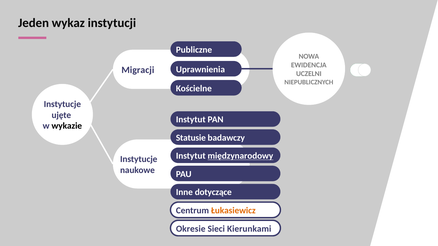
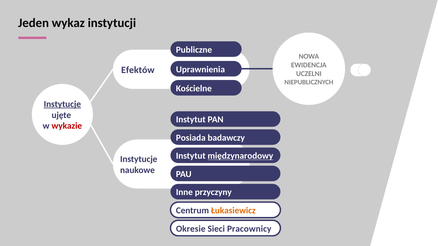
Migracji: Migracji -> Efektów
Instytucje at (62, 104) underline: none -> present
wykazie colour: black -> red
Statusie: Statusie -> Posiada
dotyczące: dotyczące -> przyczyny
Kierunkami: Kierunkami -> Pracownicy
